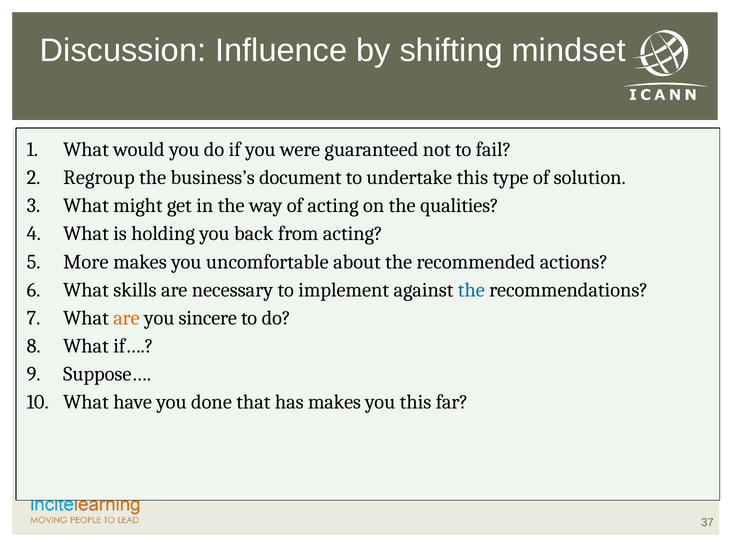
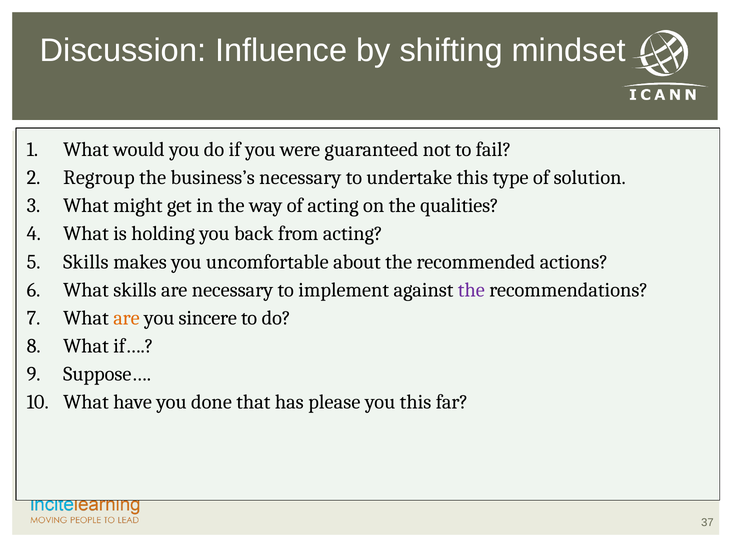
business’s document: document -> necessary
More at (86, 262): More -> Skills
the at (471, 290) colour: blue -> purple
has makes: makes -> please
